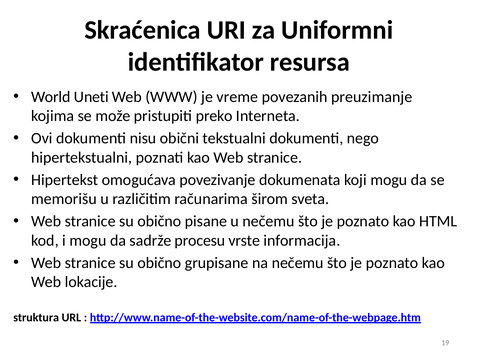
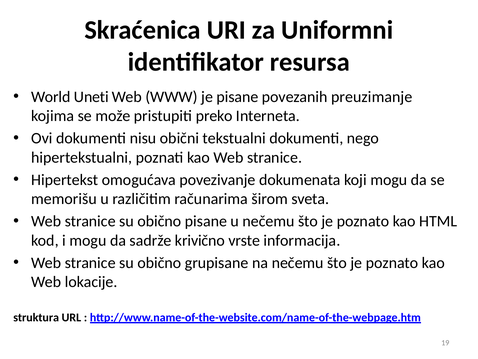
je vreme: vreme -> pisane
procesu: procesu -> krivično
